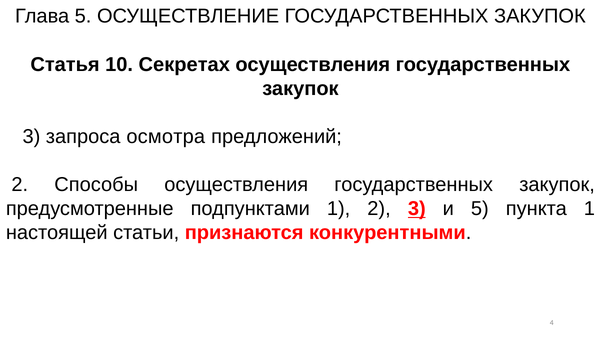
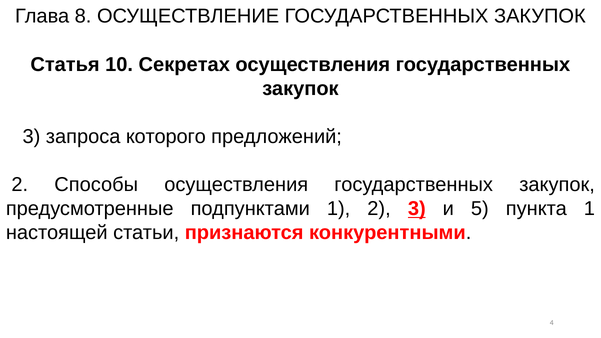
Глава 5: 5 -> 8
осмотра: осмотра -> которого
